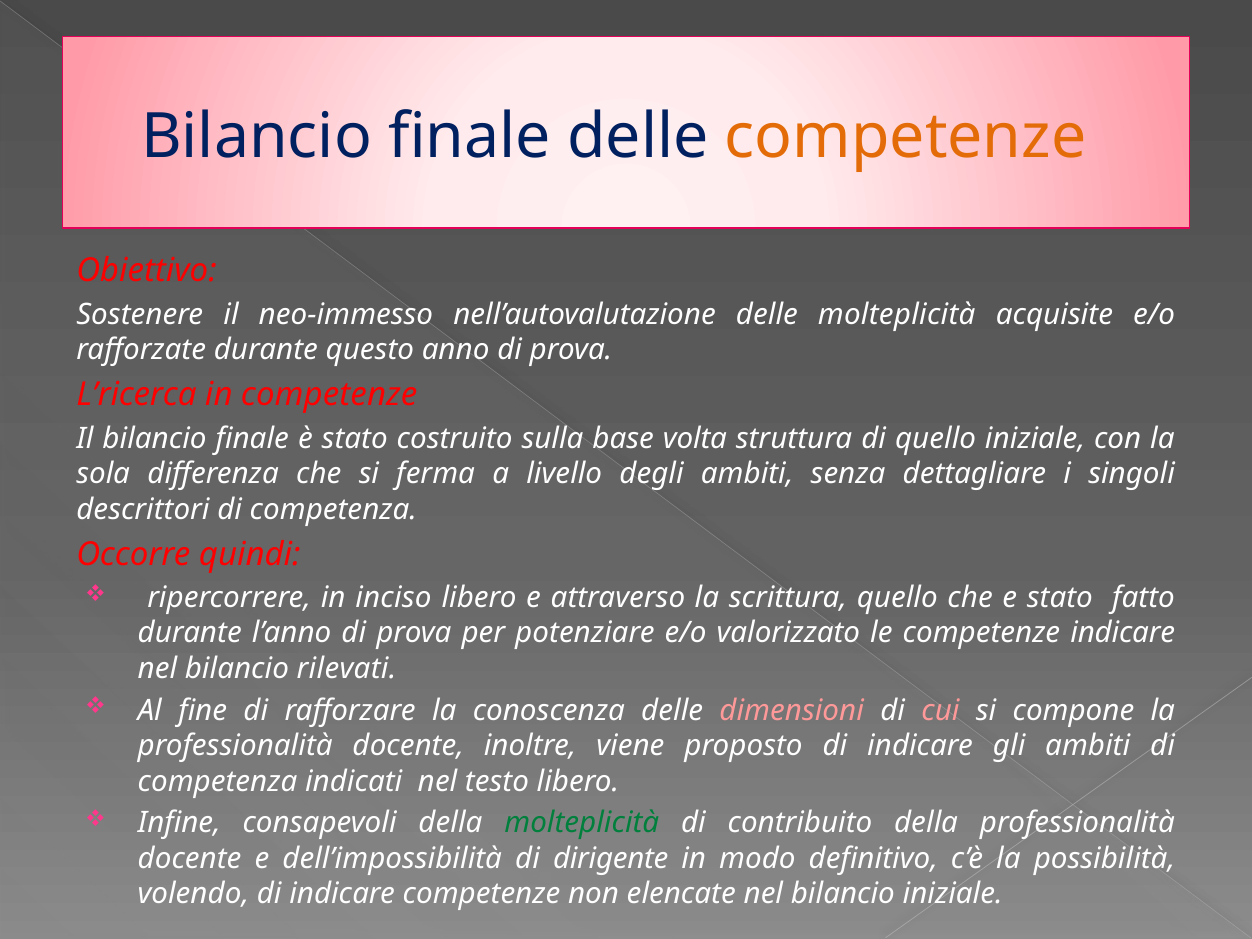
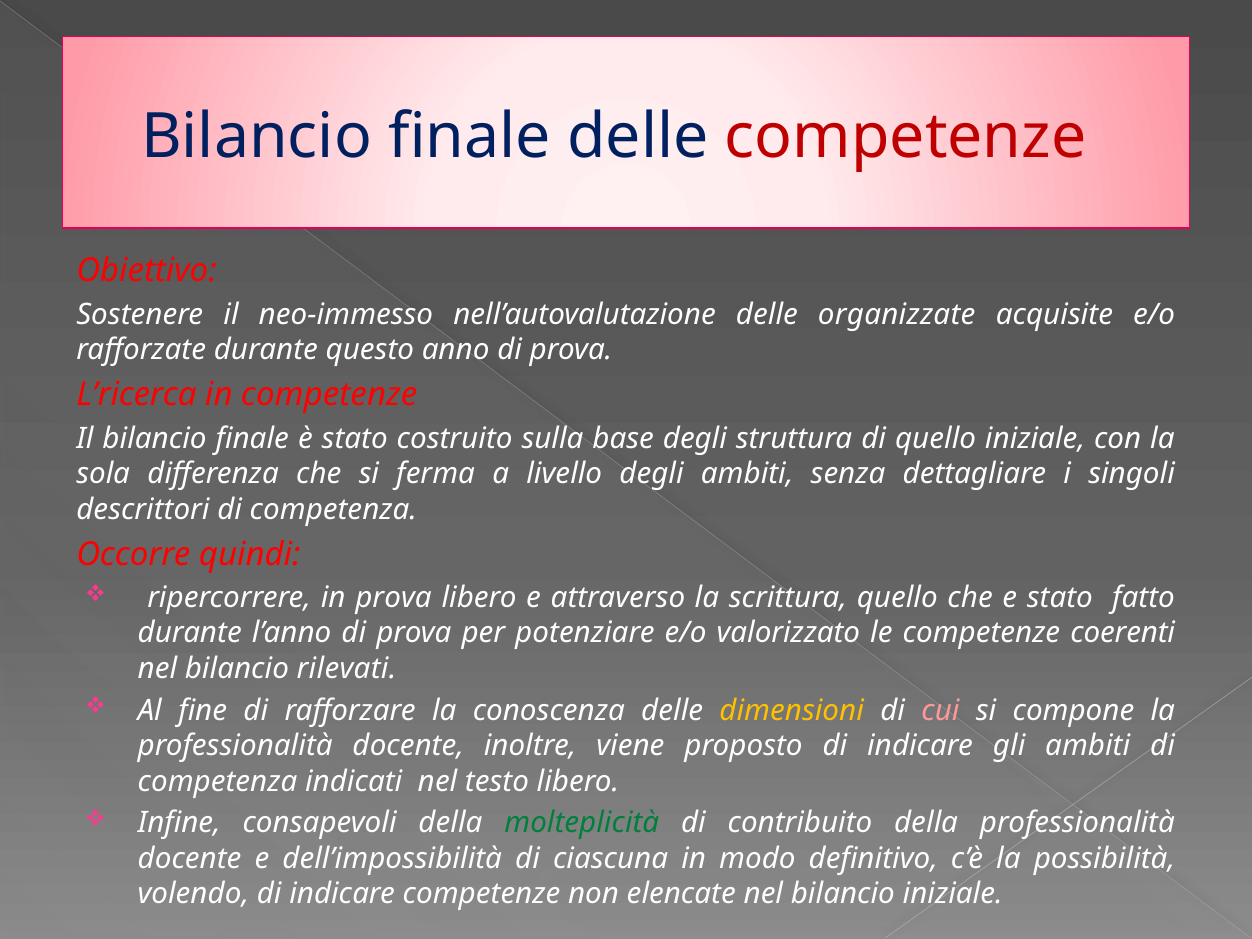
competenze at (906, 137) colour: orange -> red
delle molteplicità: molteplicità -> organizzate
base volta: volta -> degli
in inciso: inciso -> prova
competenze indicare: indicare -> coerenti
dimensioni colour: pink -> yellow
dirigente: dirigente -> ciascuna
